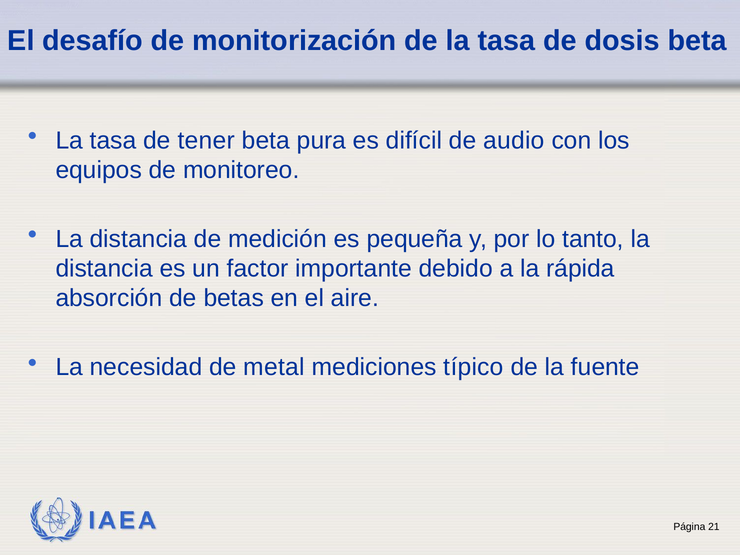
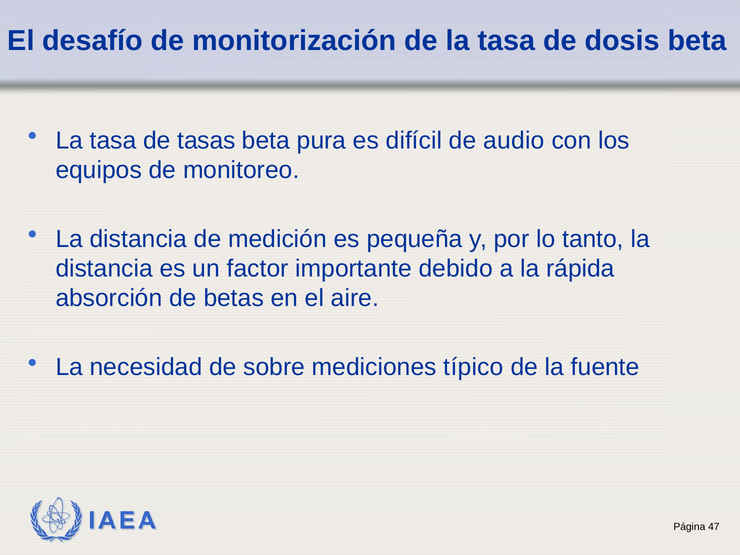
tener: tener -> tasas
metal: metal -> sobre
21: 21 -> 47
